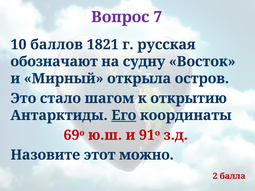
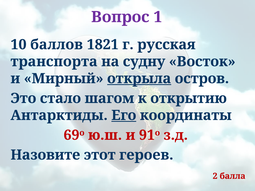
7: 7 -> 1
обозначают: обозначают -> транспорта
открыла underline: none -> present
можно: можно -> героев
